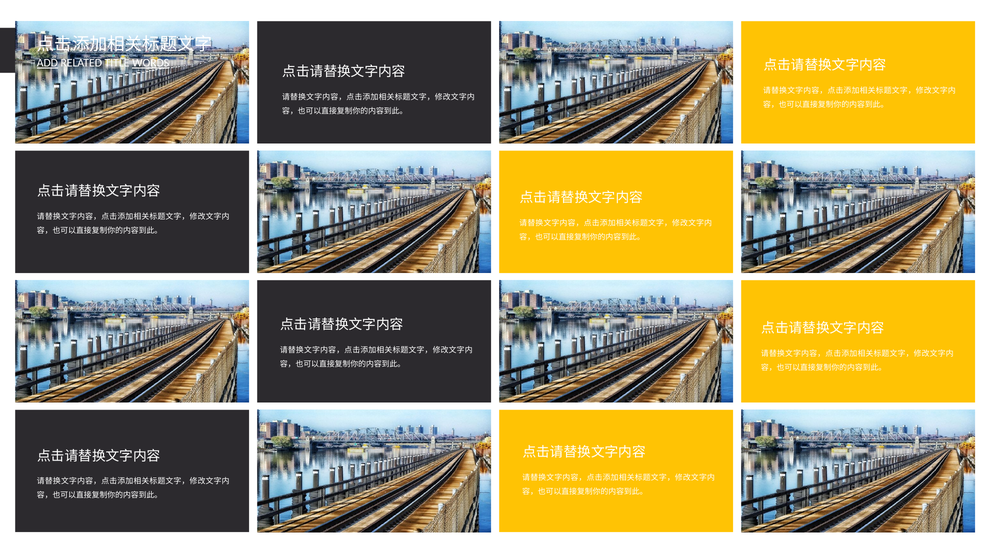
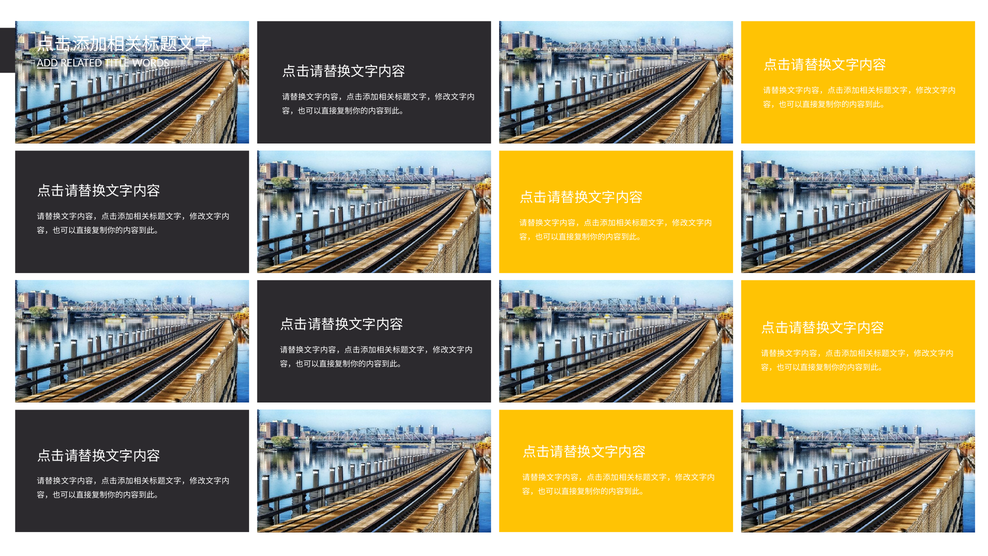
WORDS underline: present -> none
